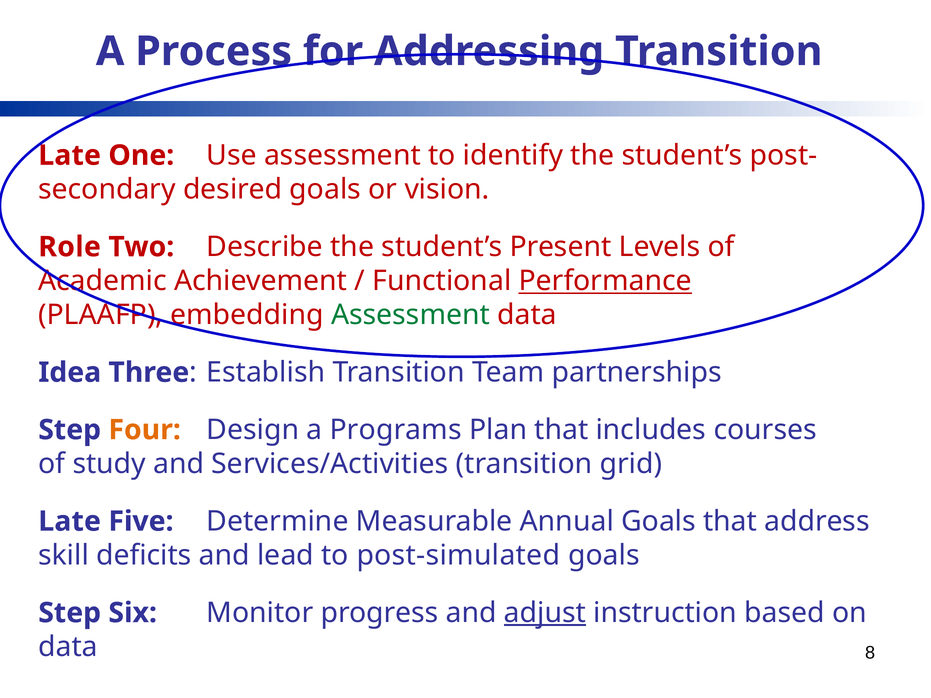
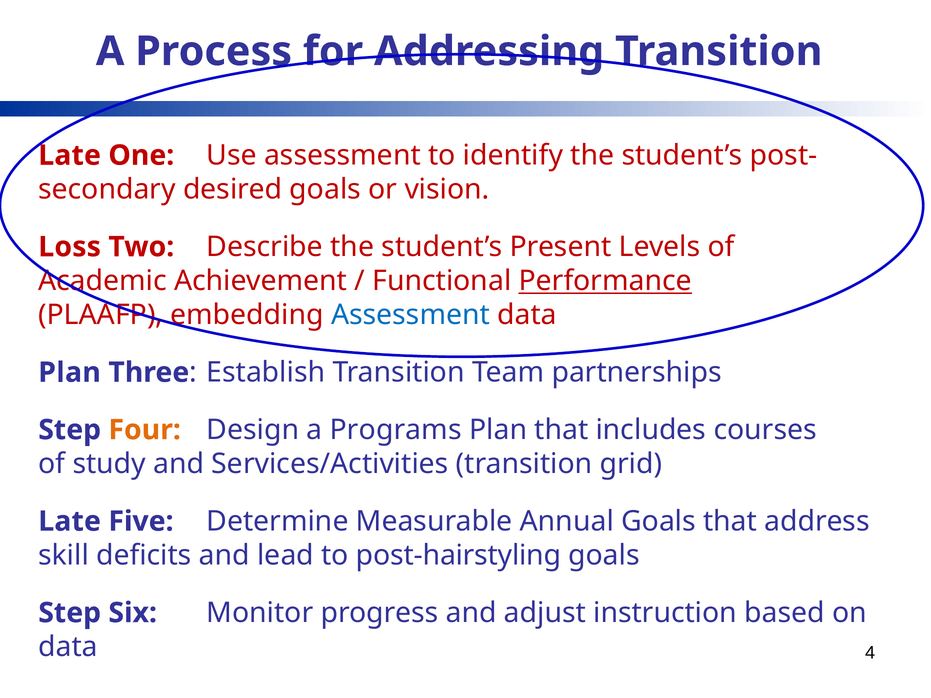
Role: Role -> Loss
Assessment at (411, 315) colour: green -> blue
Idea at (70, 373): Idea -> Plan
post-simulated: post-simulated -> post-hairstyling
adjust underline: present -> none
8: 8 -> 4
